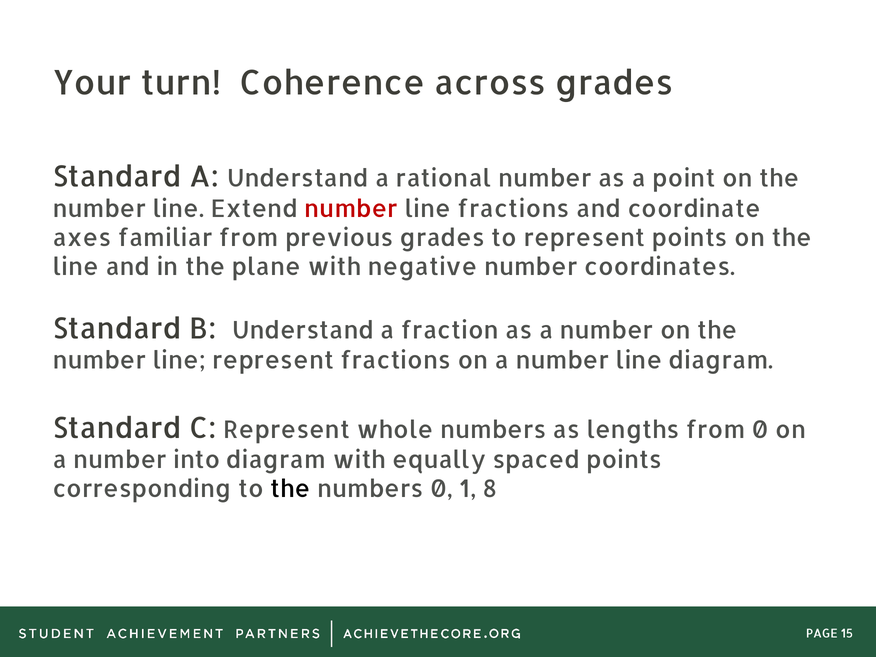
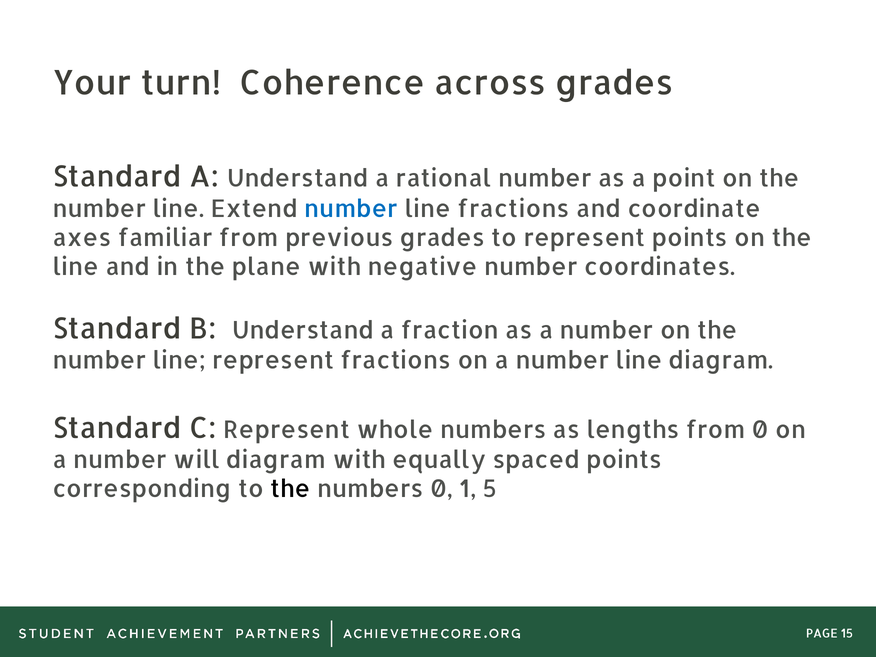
number at (351, 209) colour: red -> blue
into: into -> will
8: 8 -> 5
